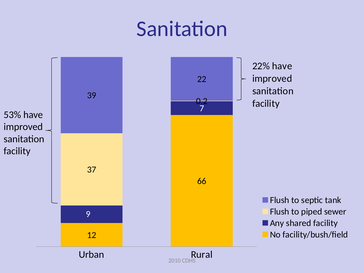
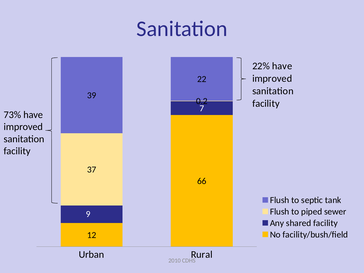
53%: 53% -> 73%
